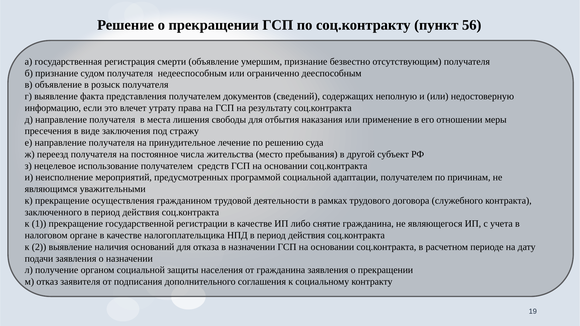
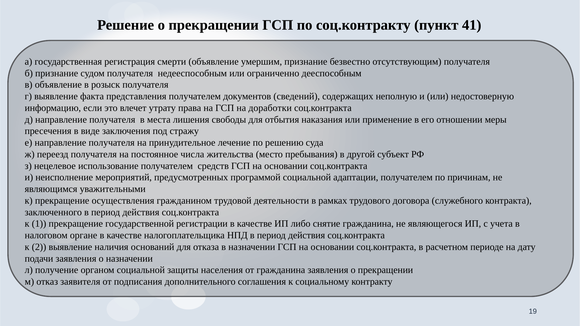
56: 56 -> 41
результату: результату -> доработки
